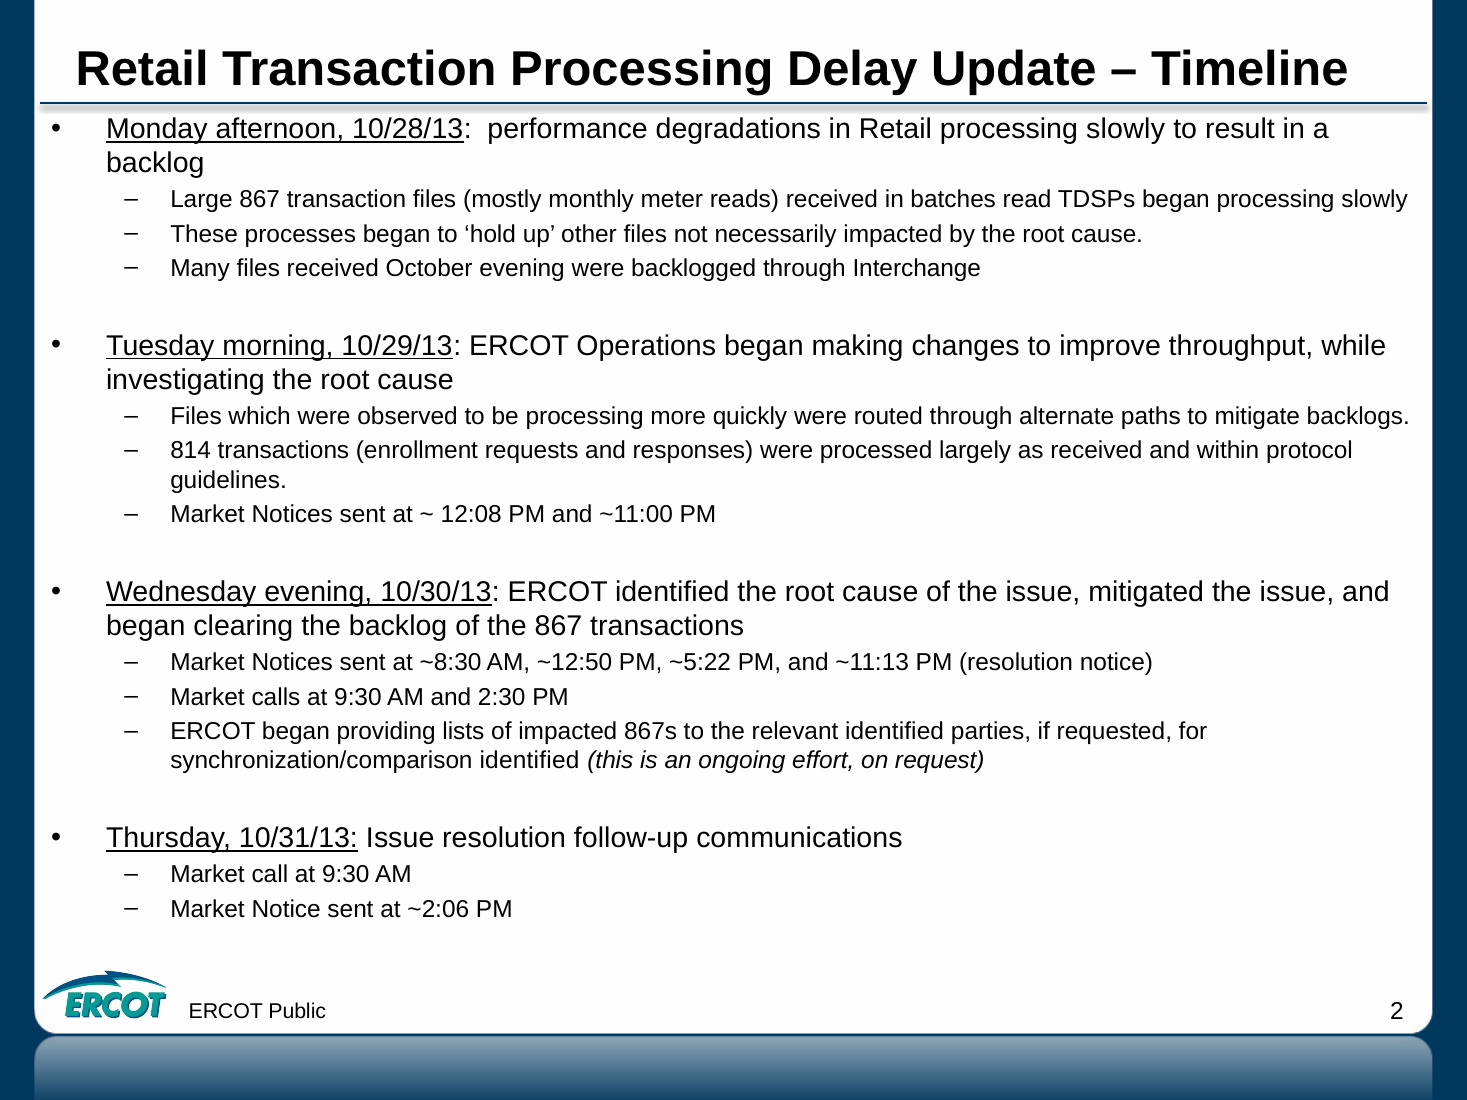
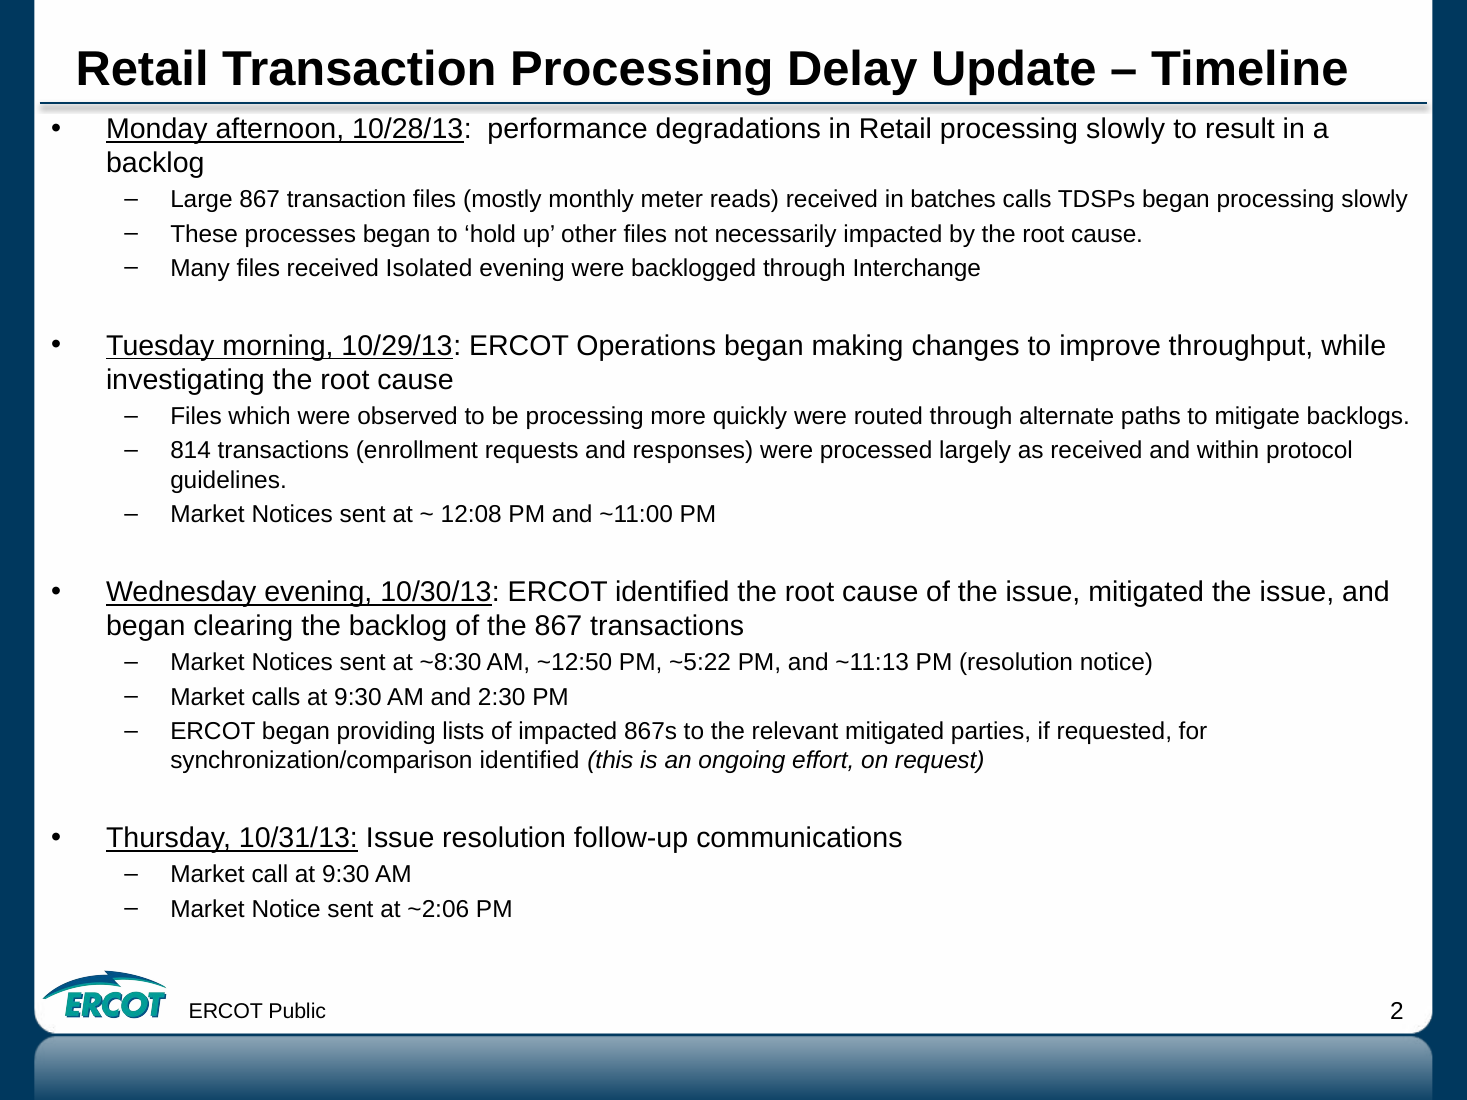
batches read: read -> calls
October: October -> Isolated
relevant identified: identified -> mitigated
